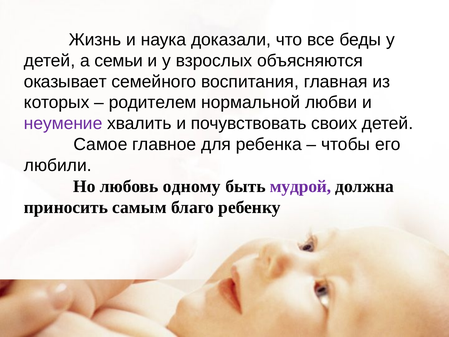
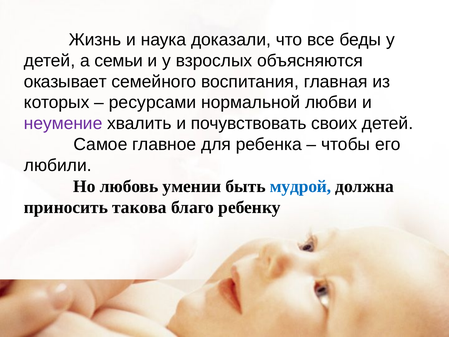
родителем: родителем -> ресурсами
одному: одному -> умении
мудрой colour: purple -> blue
самым: самым -> такова
